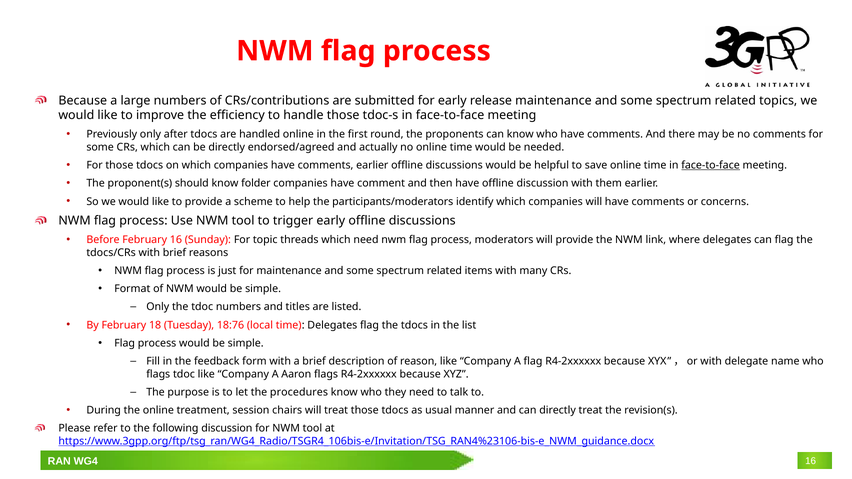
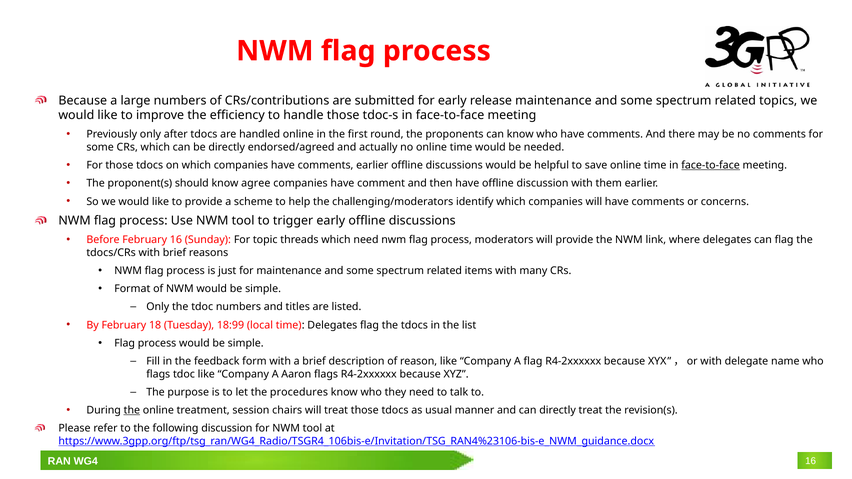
folder: folder -> agree
participants/moderators: participants/moderators -> challenging/moderators
18:76: 18:76 -> 18:99
the at (132, 410) underline: none -> present
